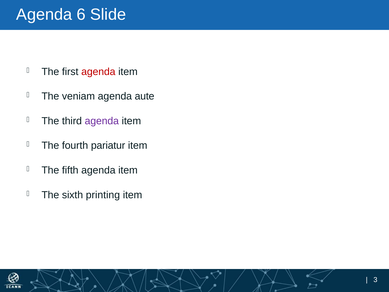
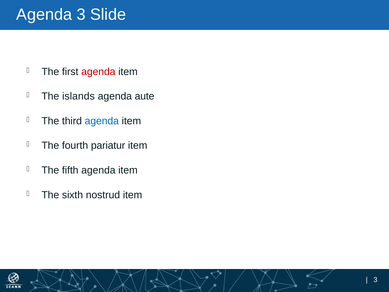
Agenda 6: 6 -> 3
veniam: veniam -> islands
agenda at (102, 121) colour: purple -> blue
printing: printing -> nostrud
